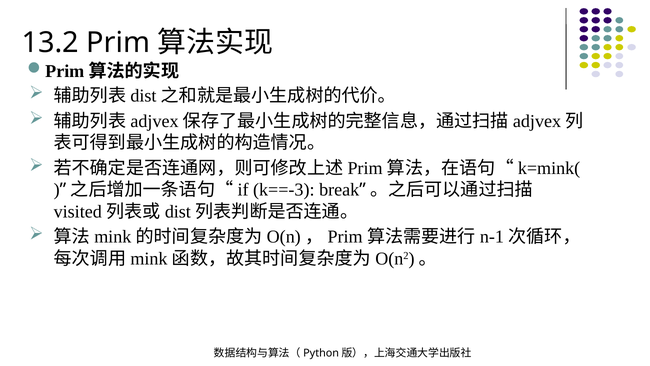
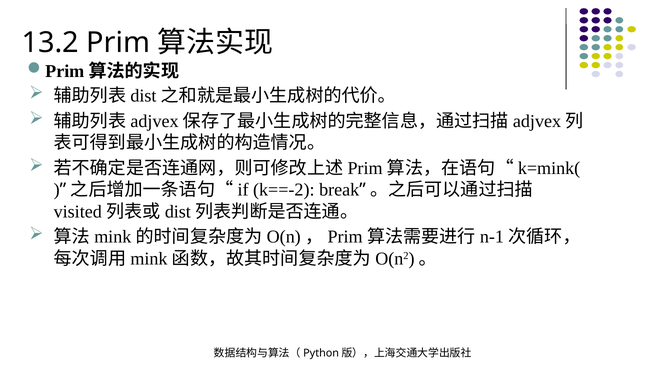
k==-3: k==-3 -> k==-2
